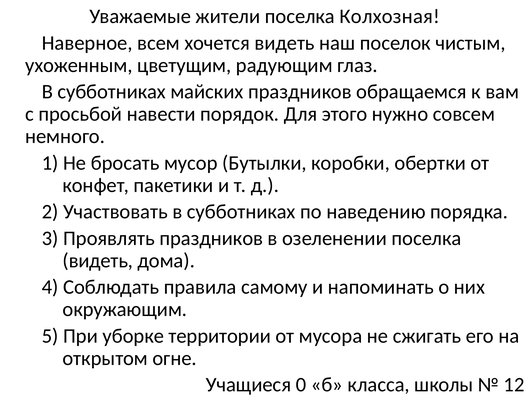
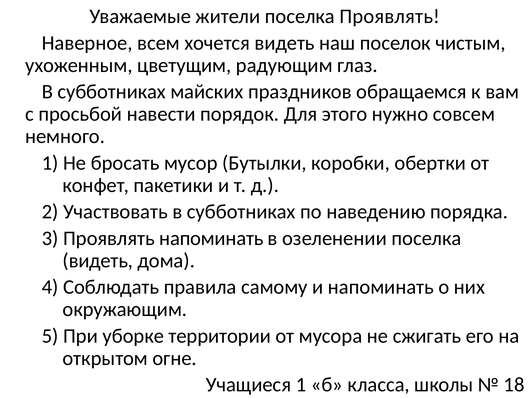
поселка Колхозная: Колхозная -> Проявлять
Проявлять праздников: праздников -> напоминать
Учащиеся 0: 0 -> 1
12: 12 -> 18
